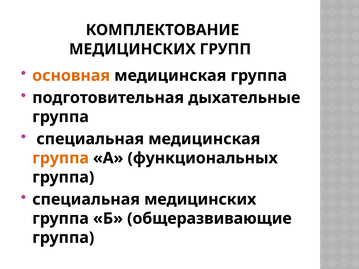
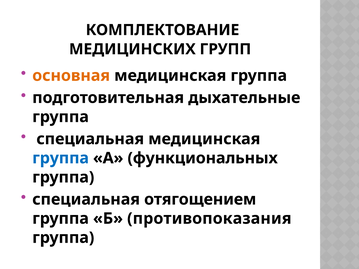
группа at (61, 158) colour: orange -> blue
специальная медицинских: медицинских -> отягощением
общеразвивающие: общеразвивающие -> противопоказания
